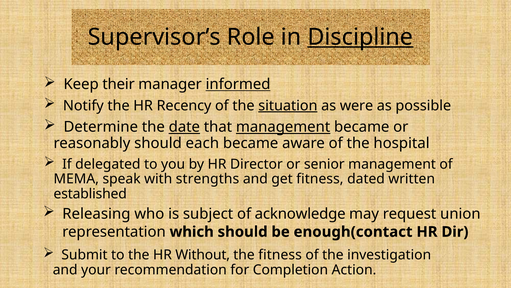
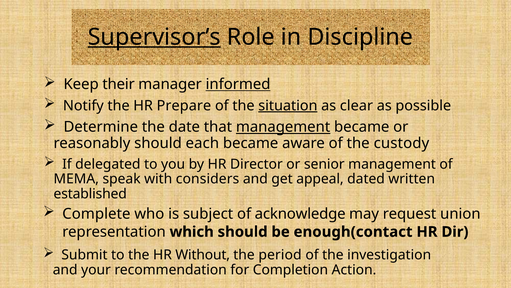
Supervisor’s underline: none -> present
Discipline underline: present -> none
Recency: Recency -> Prepare
were: were -> clear
date underline: present -> none
hospital: hospital -> custody
strengths: strengths -> considers
get fitness: fitness -> appeal
Releasing: Releasing -> Complete
the fitness: fitness -> period
